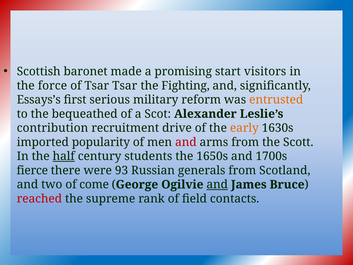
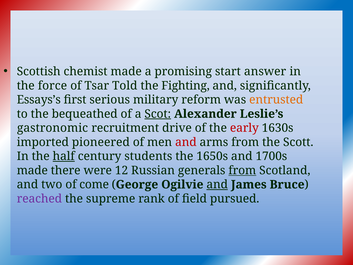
baronet: baronet -> chemist
visitors: visitors -> answer
Tsar Tsar: Tsar -> Told
Scot underline: none -> present
contribution: contribution -> gastronomic
early colour: orange -> red
popularity: popularity -> pioneered
fierce at (32, 170): fierce -> made
93: 93 -> 12
from at (242, 170) underline: none -> present
reached colour: red -> purple
contacts: contacts -> pursued
